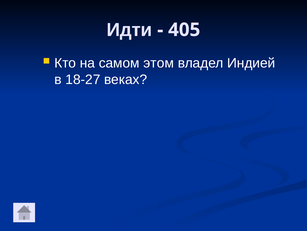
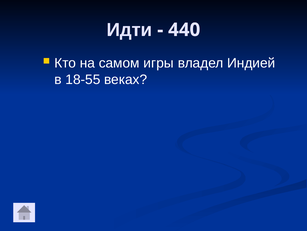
405: 405 -> 440
этом: этом -> игры
18-27: 18-27 -> 18-55
